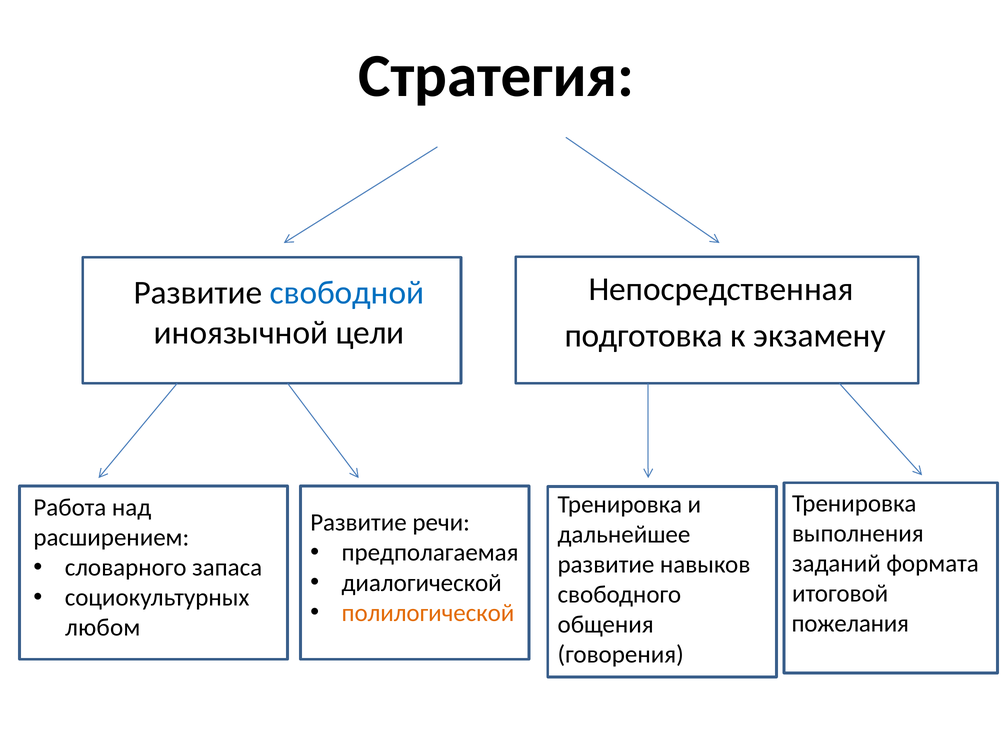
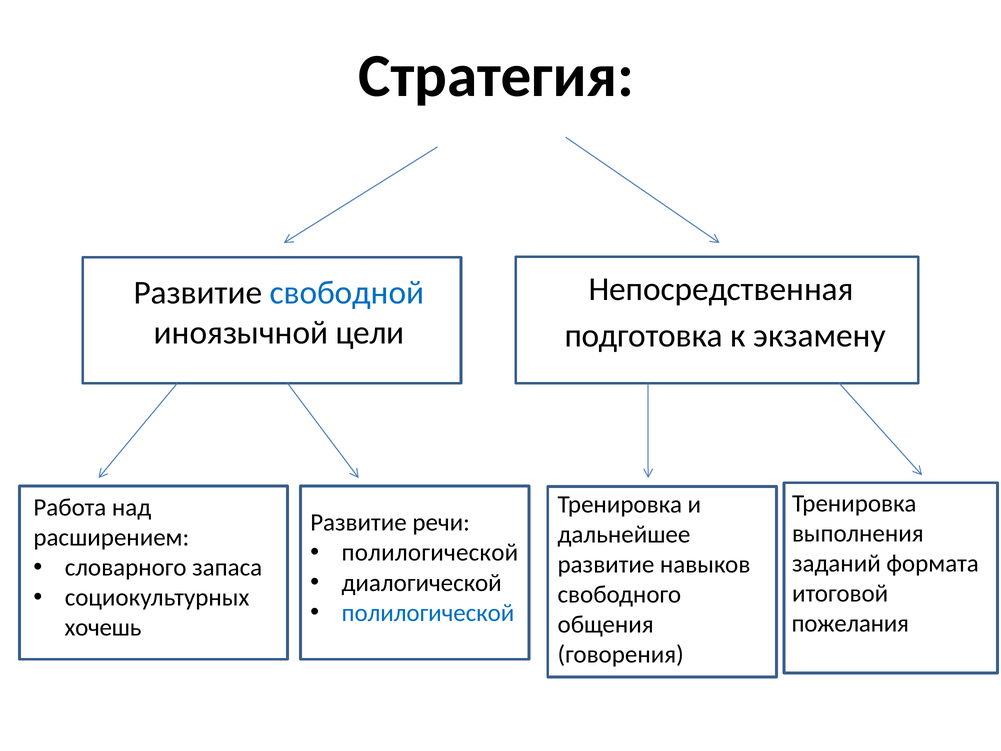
предполагаемая at (430, 553): предполагаемая -> полилогической
полилогической at (428, 613) colour: orange -> blue
любом: любом -> хочешь
